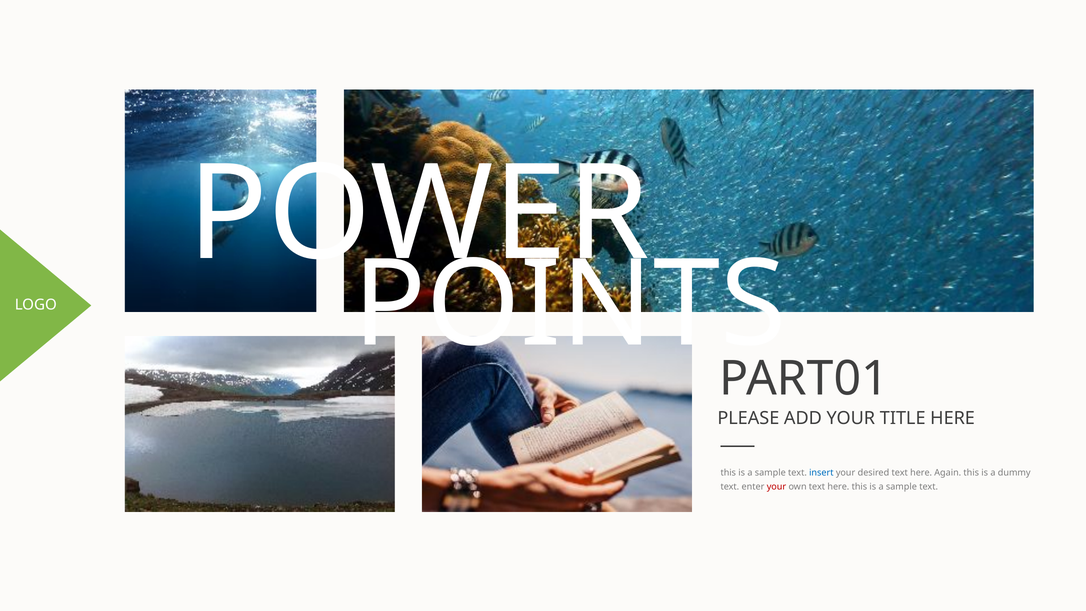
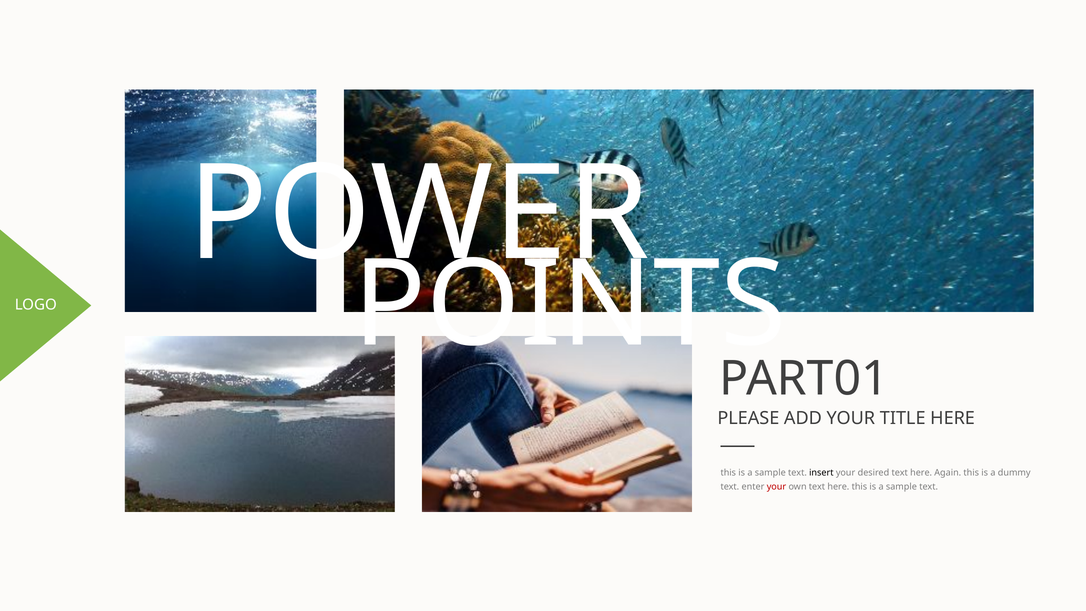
insert colour: blue -> black
